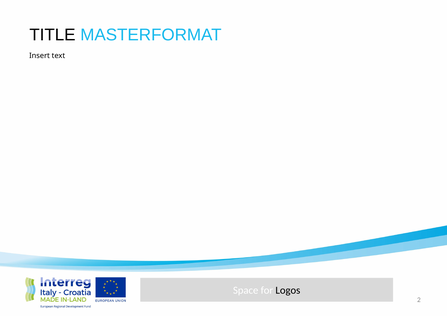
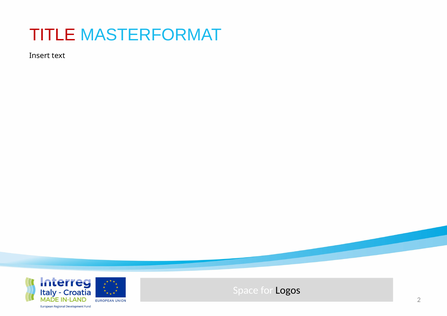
TITLE colour: black -> red
